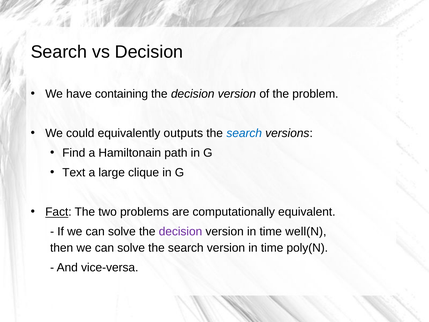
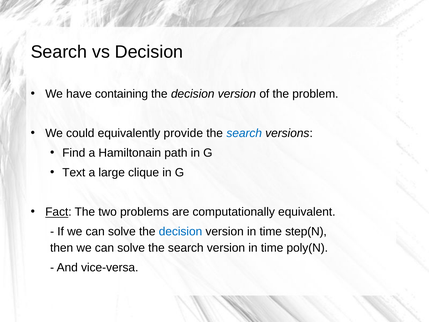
outputs: outputs -> provide
decision at (180, 231) colour: purple -> blue
well(N: well(N -> step(N
